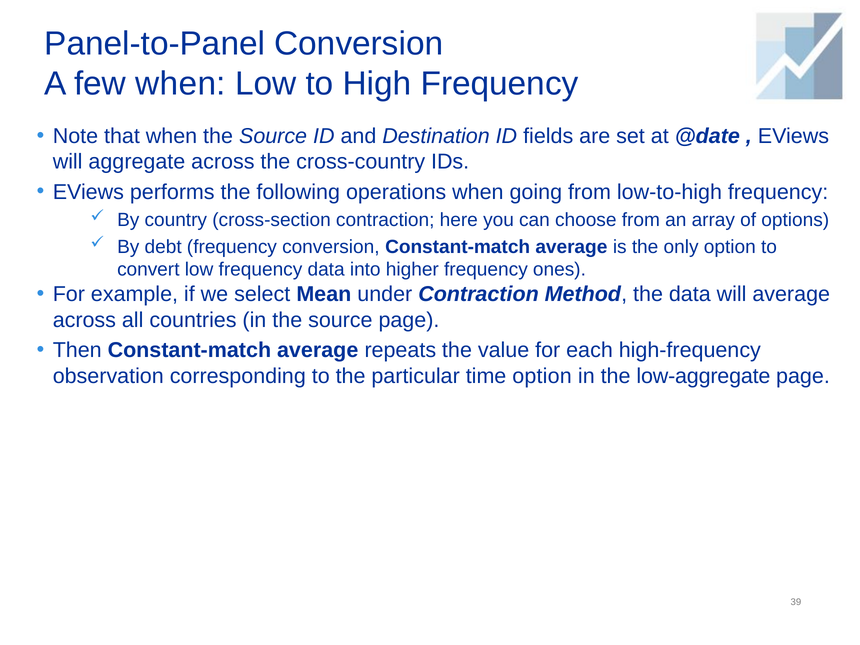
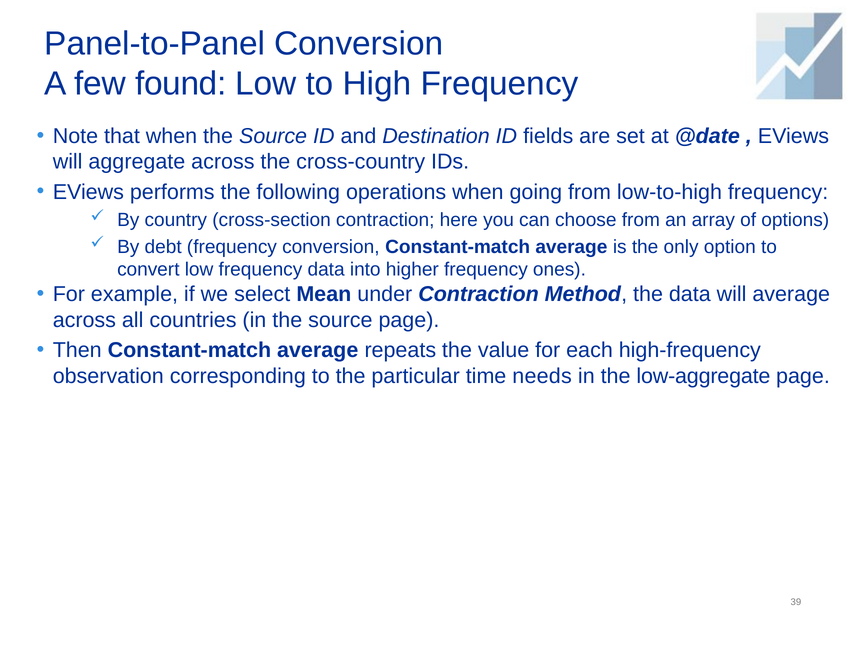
few when: when -> found
time option: option -> needs
